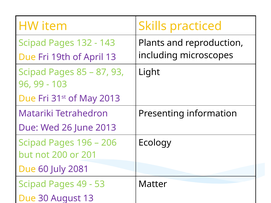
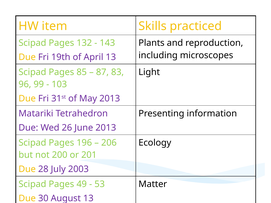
93: 93 -> 83
60: 60 -> 28
2081: 2081 -> 2003
